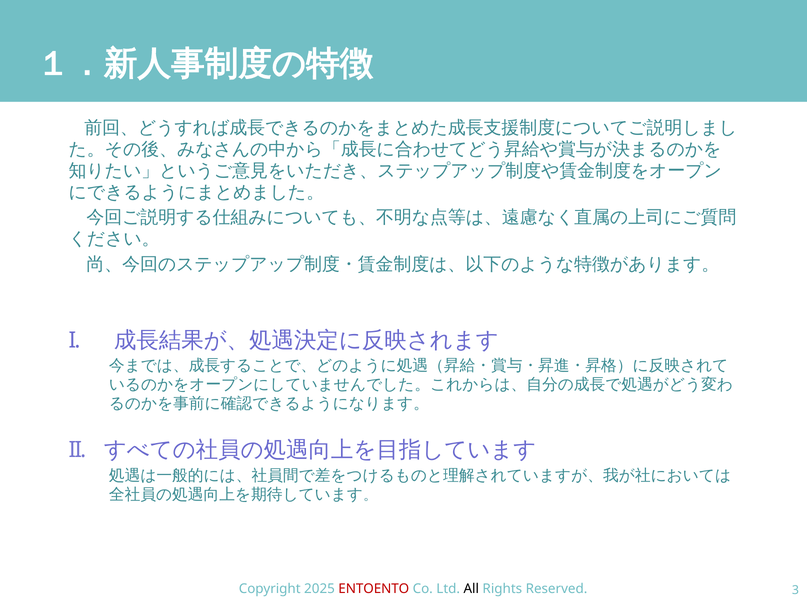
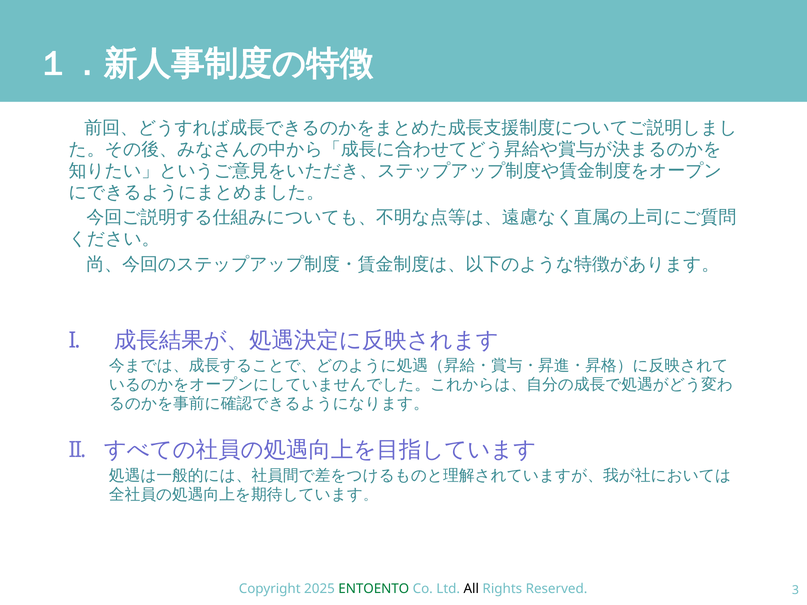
ENTOENTO colour: red -> green
